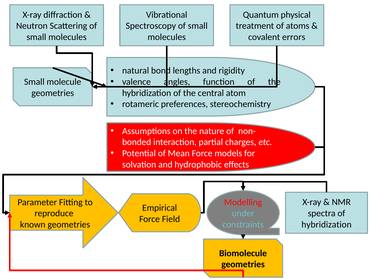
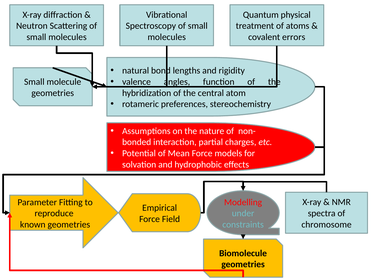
hybridization at (327, 224): hybridization -> chromosome
